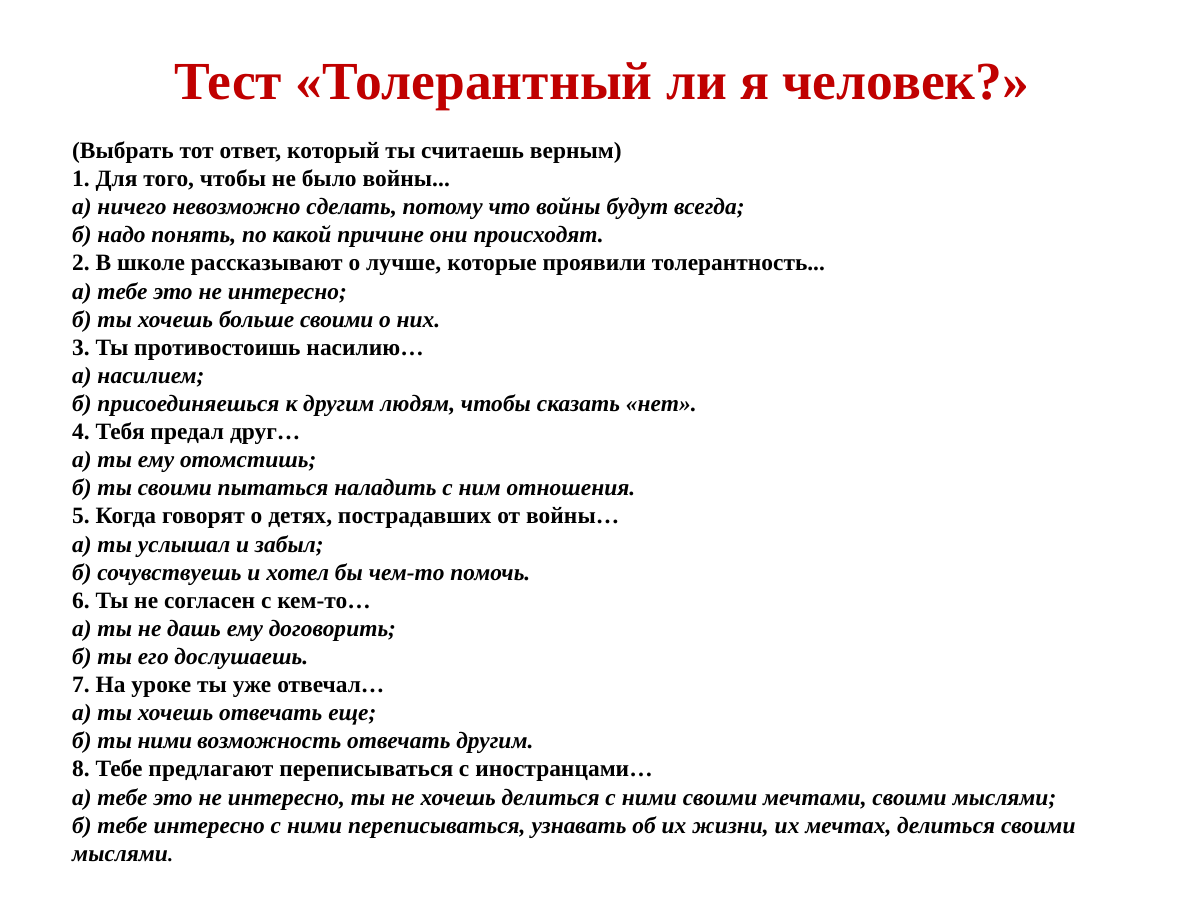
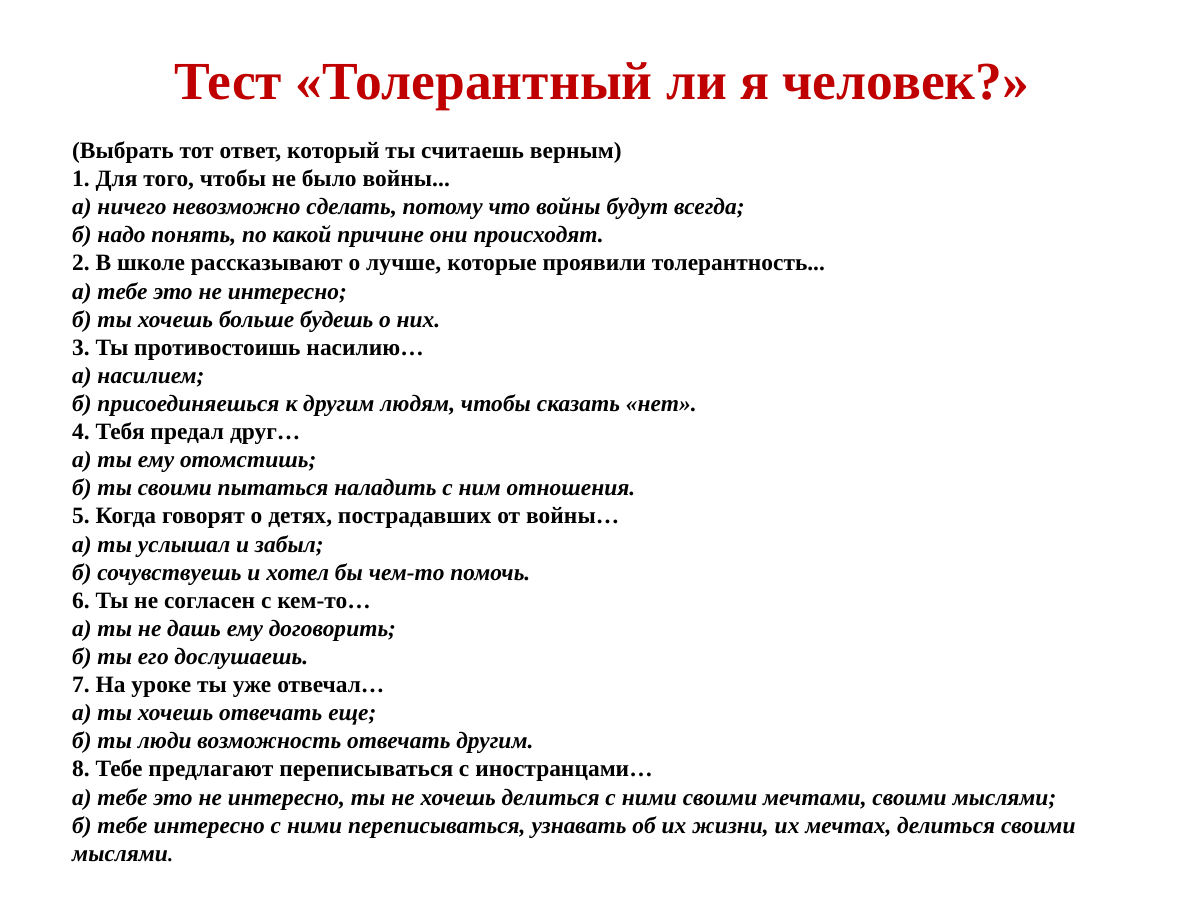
больше своими: своими -> будешь
ты ними: ними -> люди
